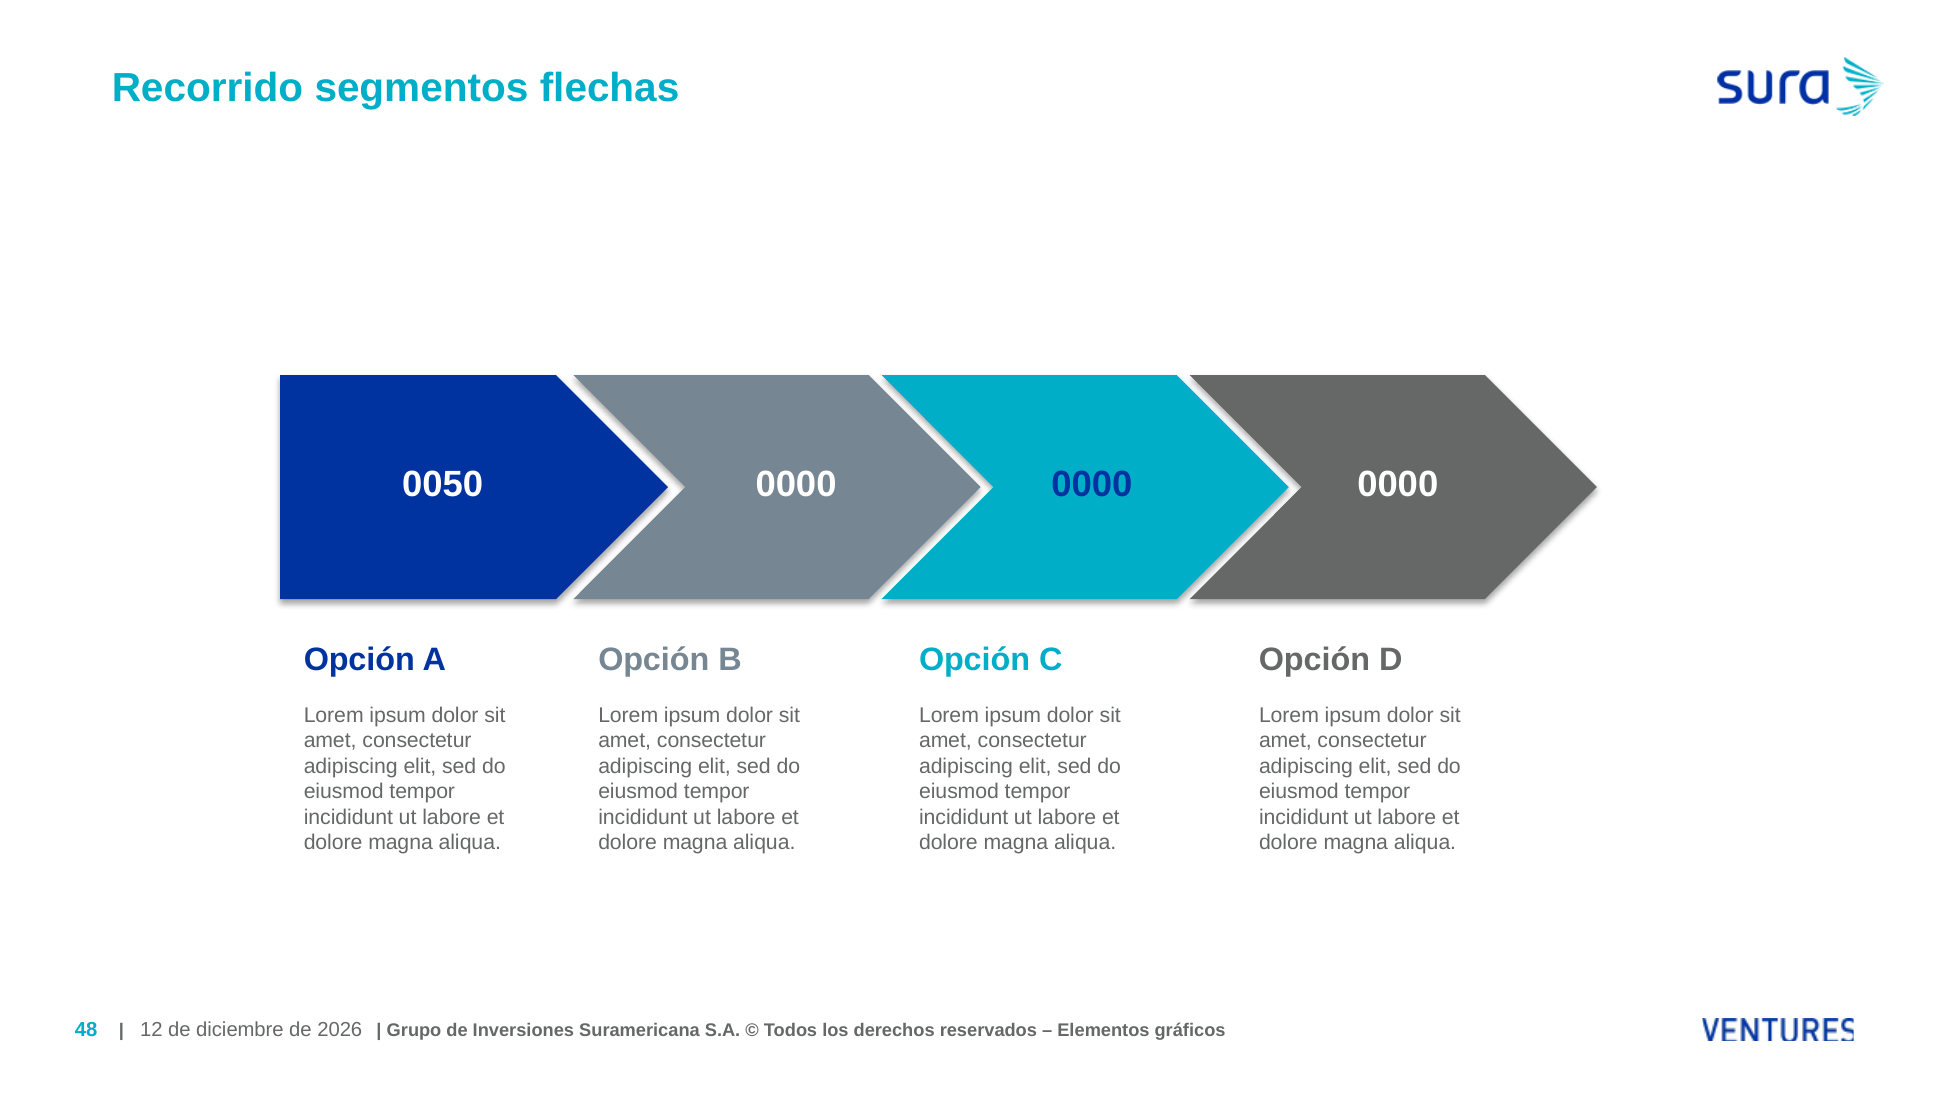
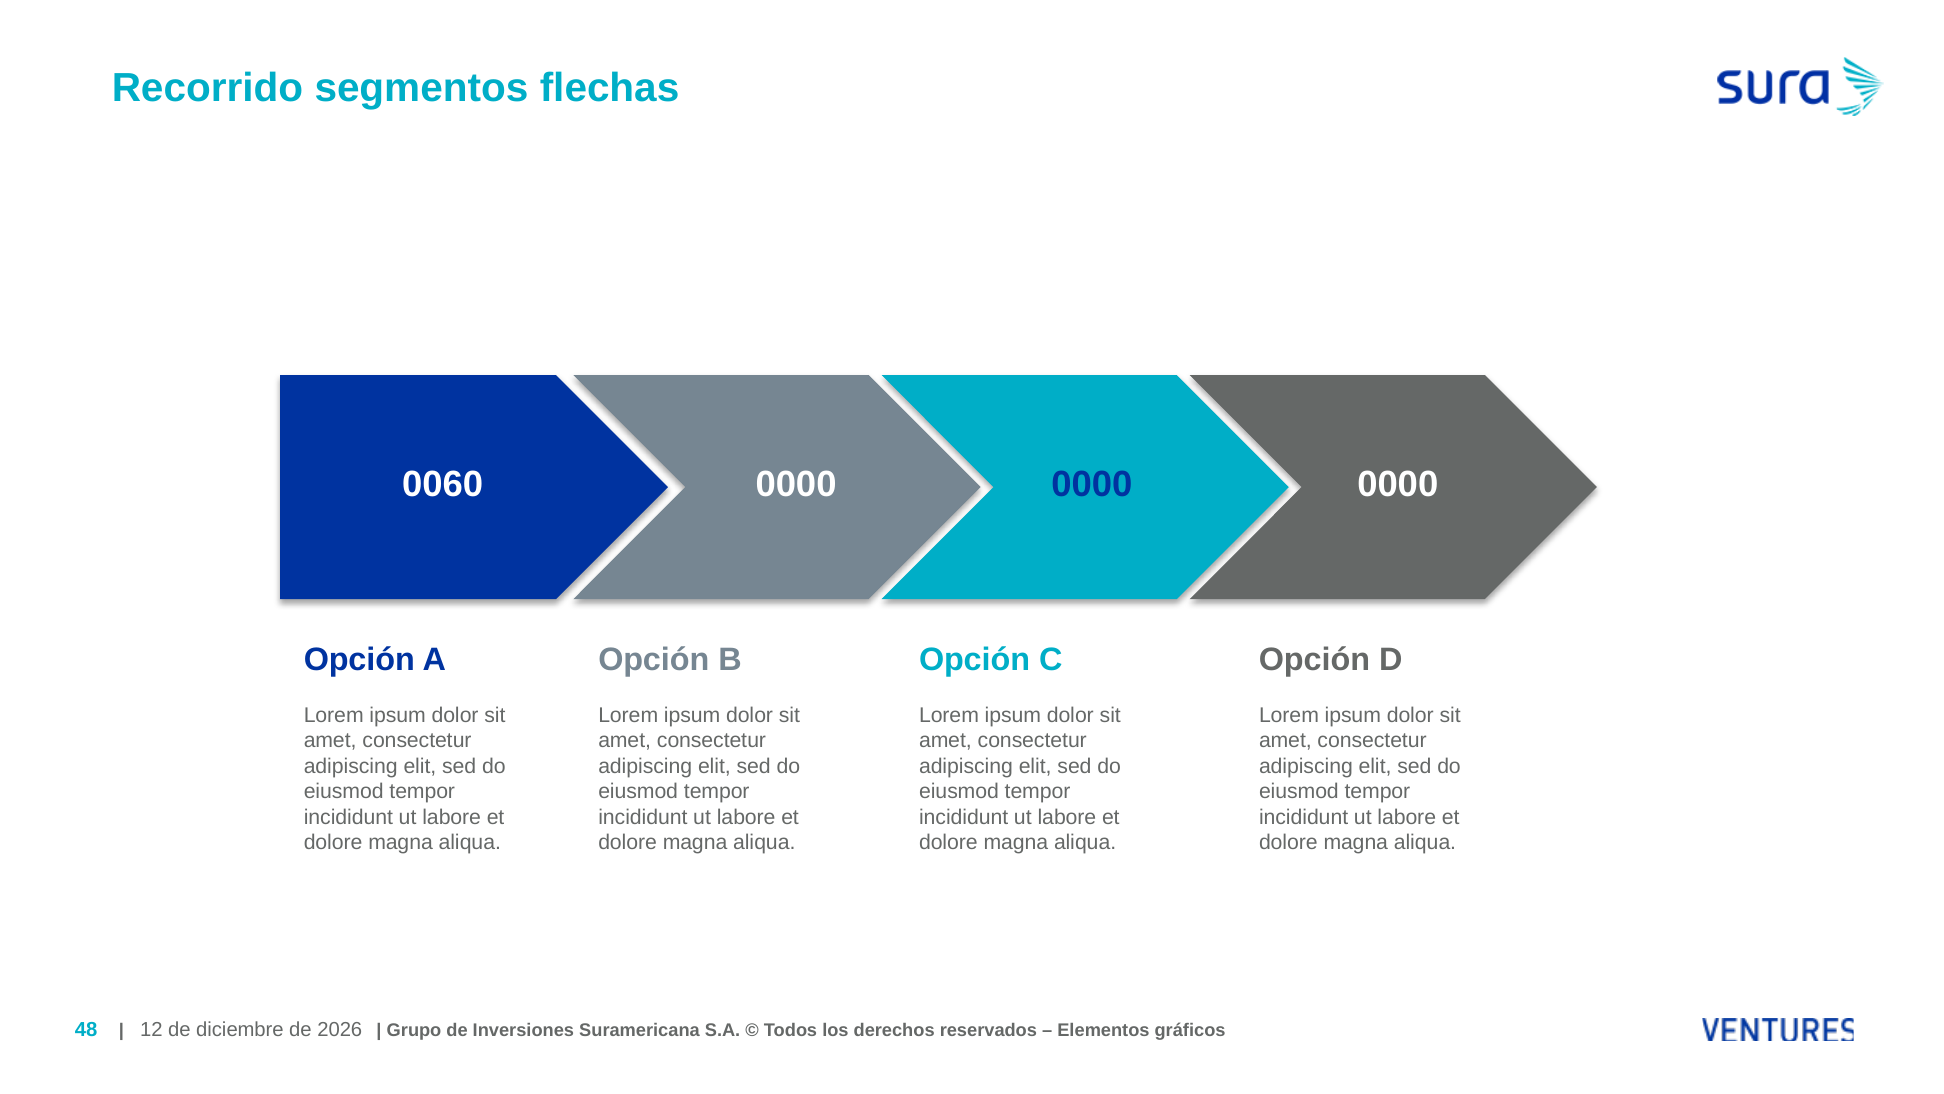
0050: 0050 -> 0060
